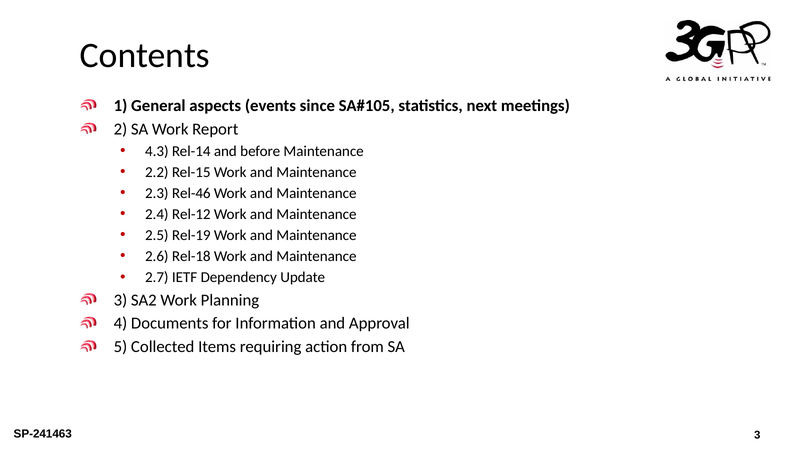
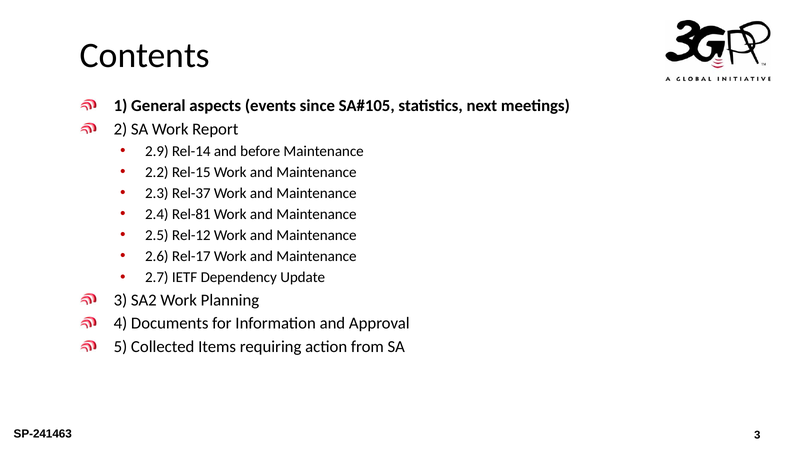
4.3: 4.3 -> 2.9
Rel-46: Rel-46 -> Rel-37
Rel-12: Rel-12 -> Rel-81
Rel-19: Rel-19 -> Rel-12
Rel-18: Rel-18 -> Rel-17
